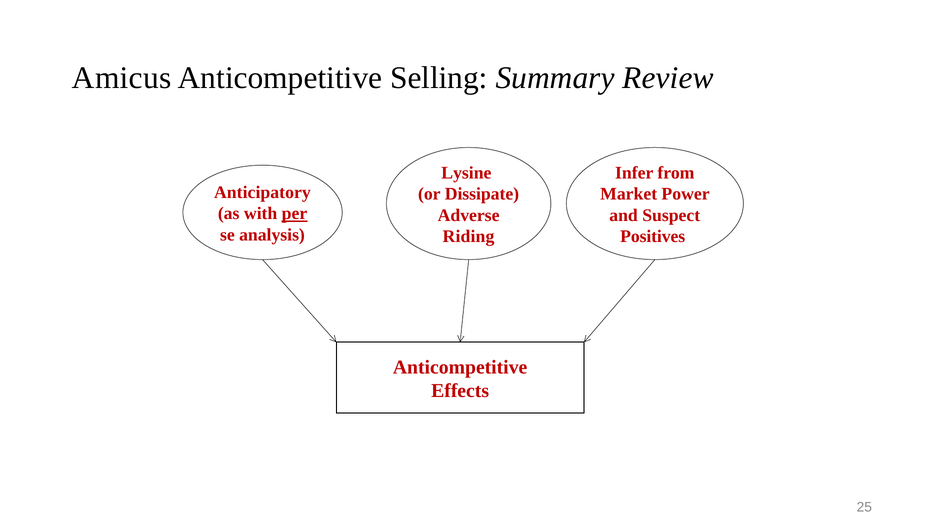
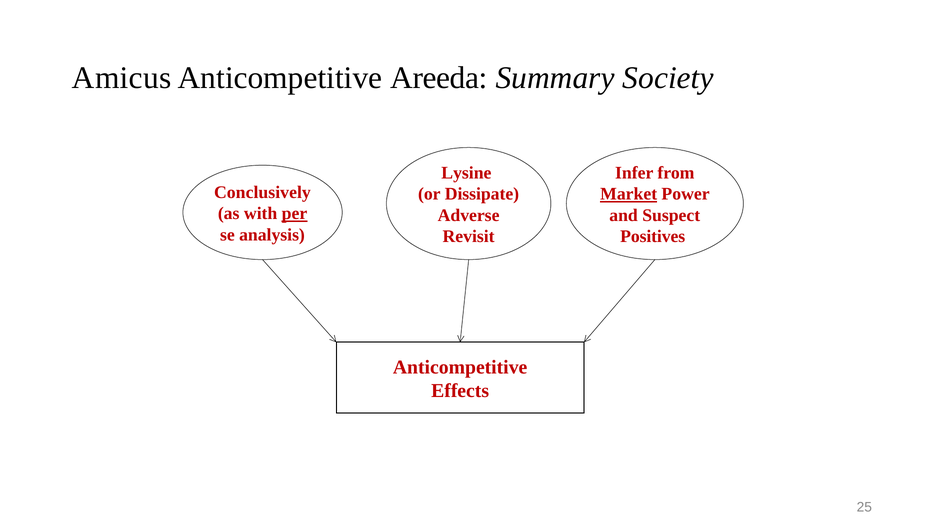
Selling: Selling -> Areeda
Review: Review -> Society
Anticipatory: Anticipatory -> Conclusively
Market underline: none -> present
Riding: Riding -> Revisit
